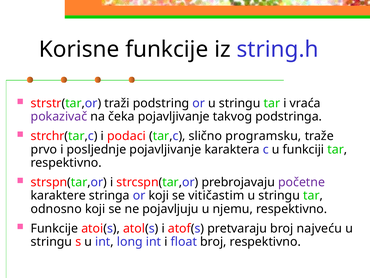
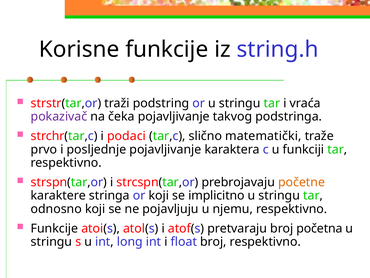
programsku: programsku -> matematički
početne colour: purple -> orange
vitičastim: vitičastim -> implicitno
najveću: najveću -> početna
